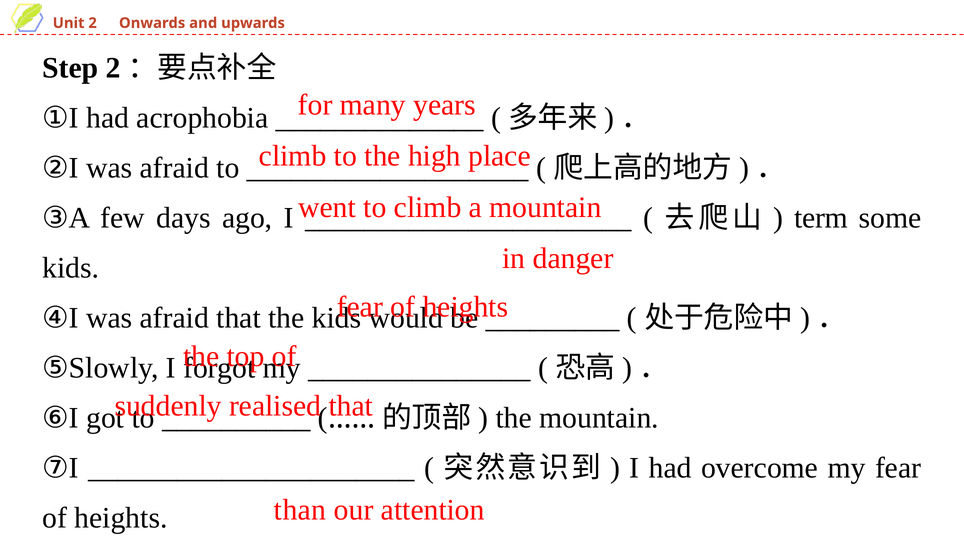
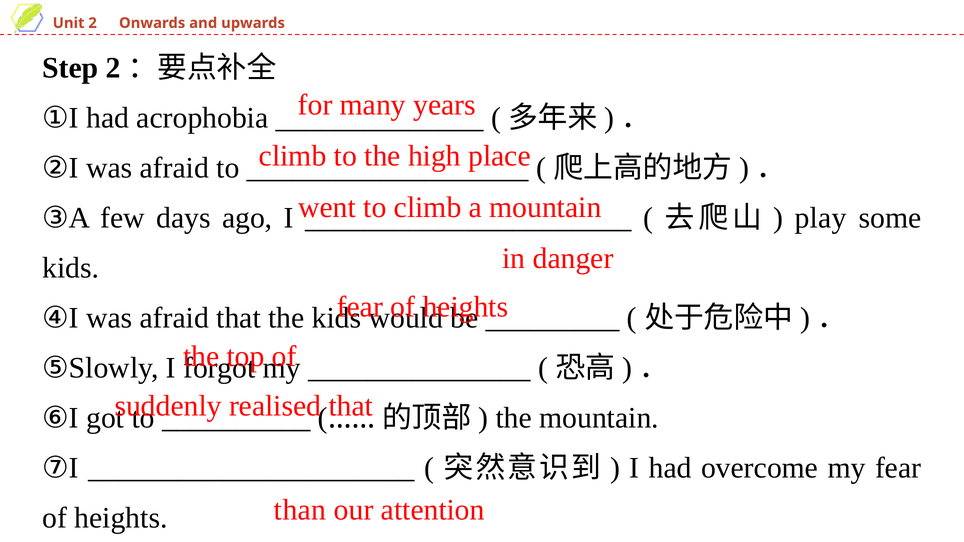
term: term -> play
